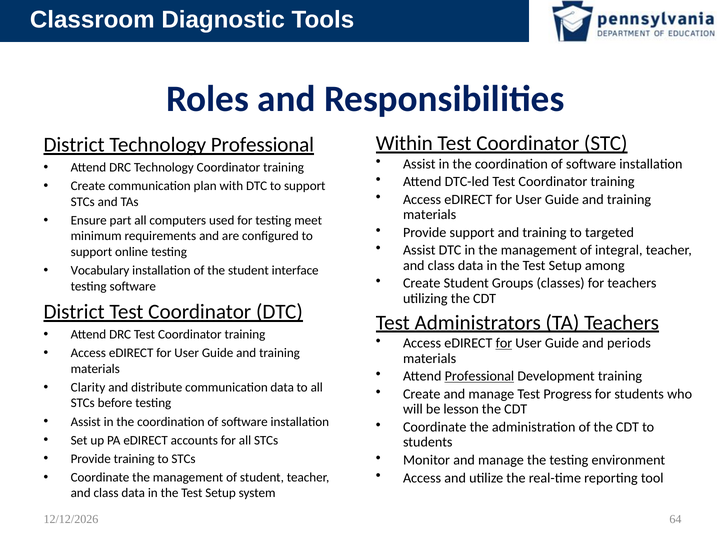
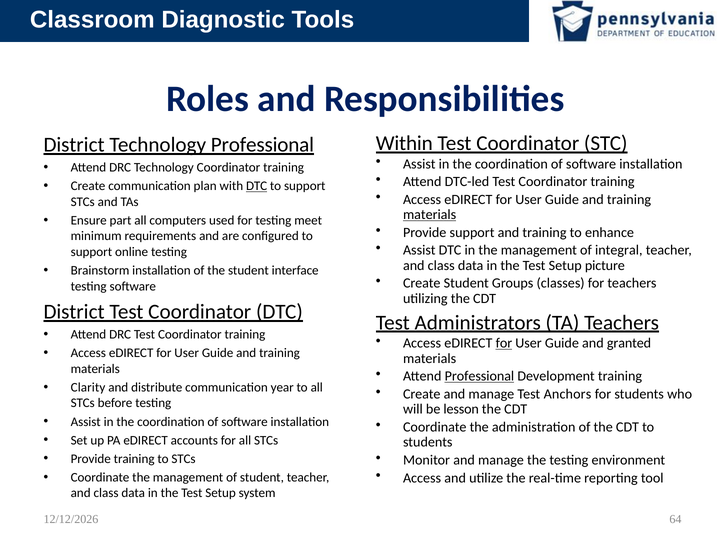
DTC at (257, 186) underline: none -> present
materials at (430, 215) underline: none -> present
targeted: targeted -> enhance
among: among -> picture
Vocabulary: Vocabulary -> Brainstorm
periods: periods -> granted
communication data: data -> year
Progress: Progress -> Anchors
